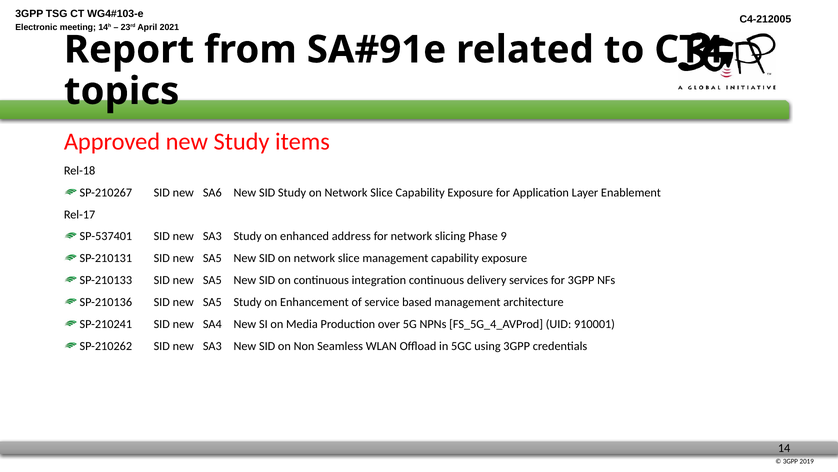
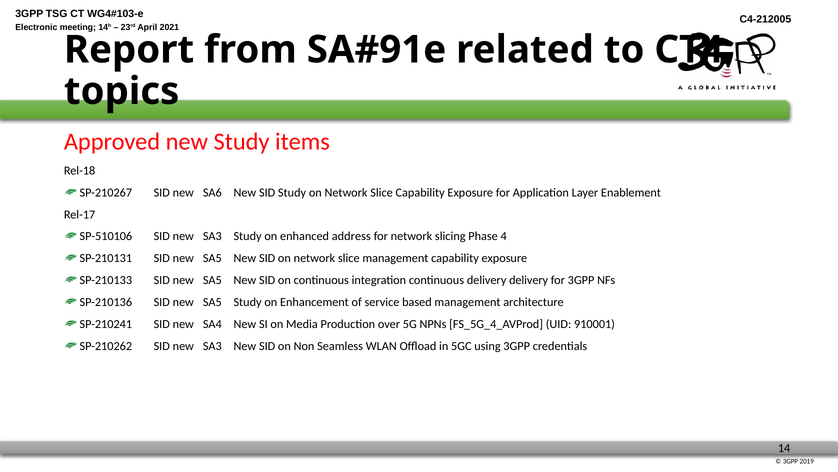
SP-537401: SP-537401 -> SP-510106
9: 9 -> 4
delivery services: services -> delivery
